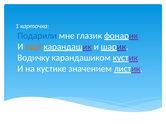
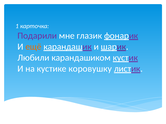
Подарили colour: blue -> purple
Водичку: Водичку -> Любили
значением: значением -> коровушку
